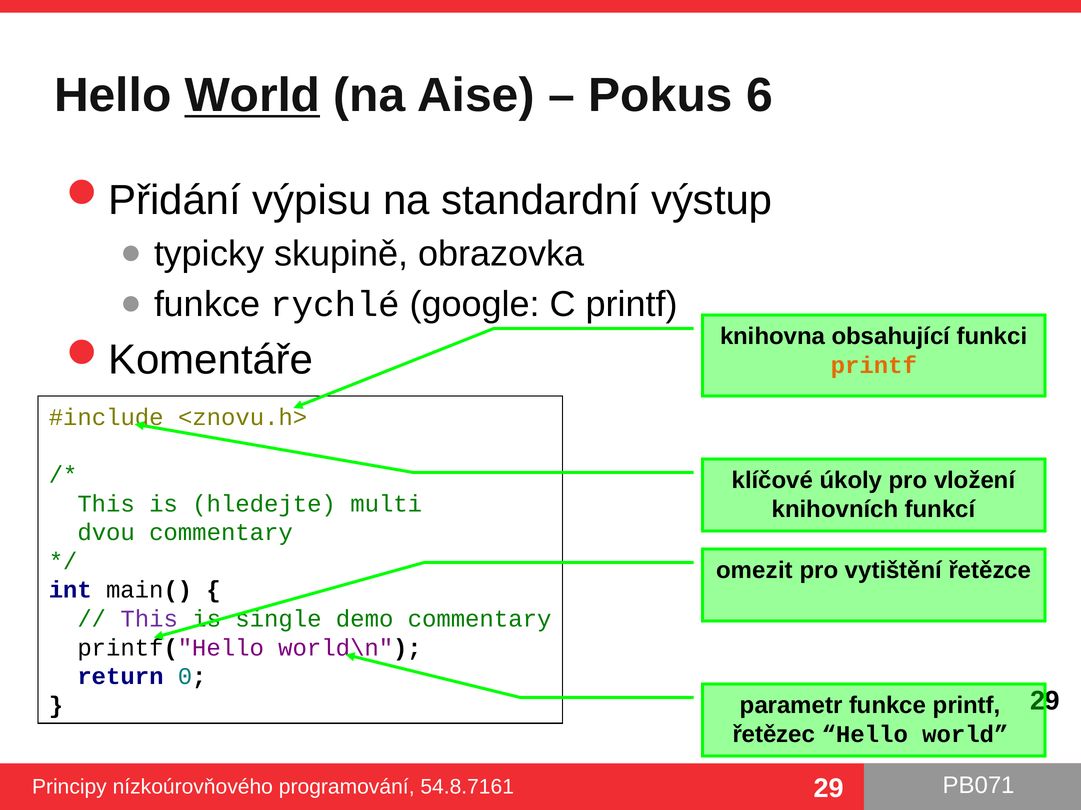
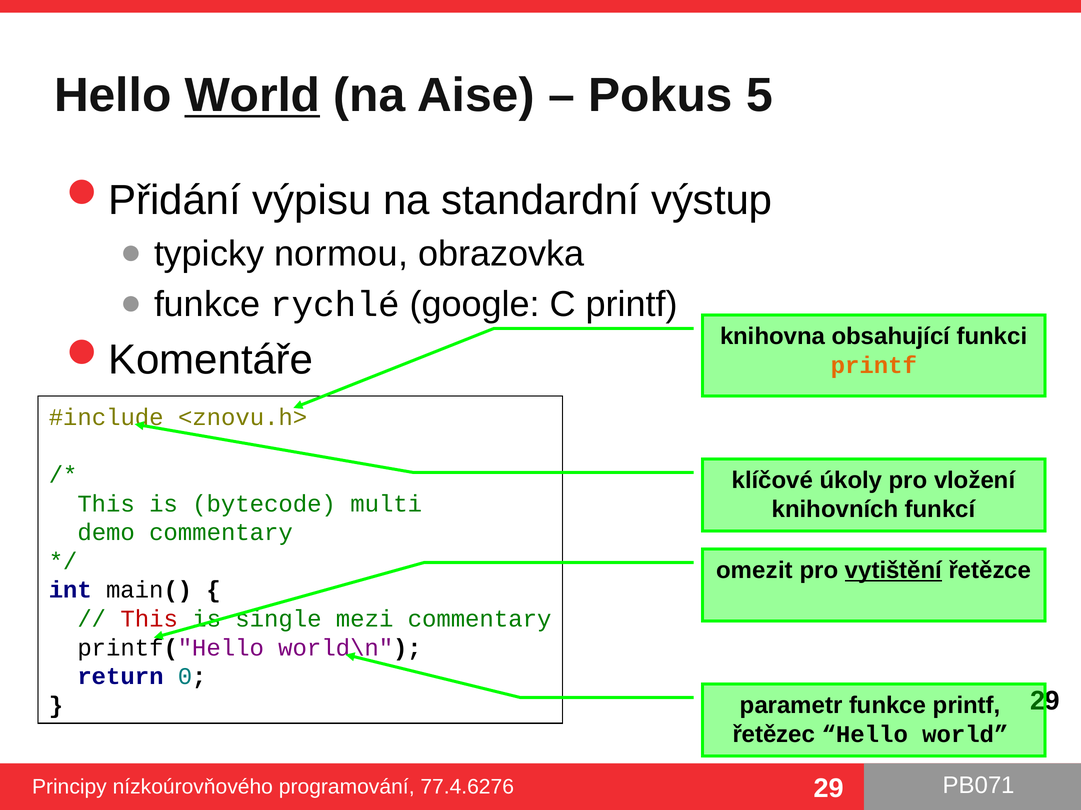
6: 6 -> 5
skupině: skupině -> normou
hledejte: hledejte -> bytecode
dvou: dvou -> demo
vytištění underline: none -> present
This at (149, 619) colour: purple -> red
demo: demo -> mezi
54.8.7161: 54.8.7161 -> 77.4.6276
